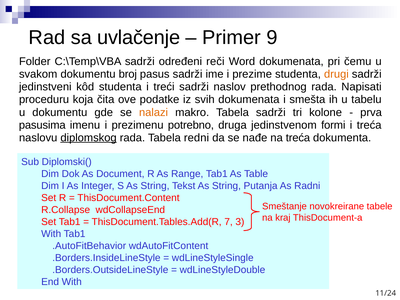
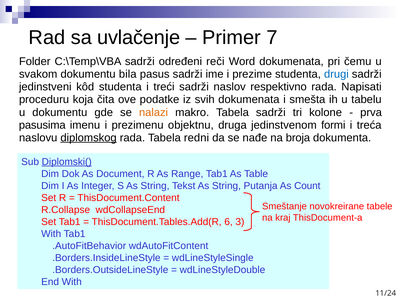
9: 9 -> 7
broj: broj -> bila
drugi colour: orange -> blue
prethodnog: prethodnog -> respektivno
potrebno: potrebno -> objektnu
na treća: treća -> broja
Diplomski( underline: none -> present
Radni: Radni -> Count
7: 7 -> 6
